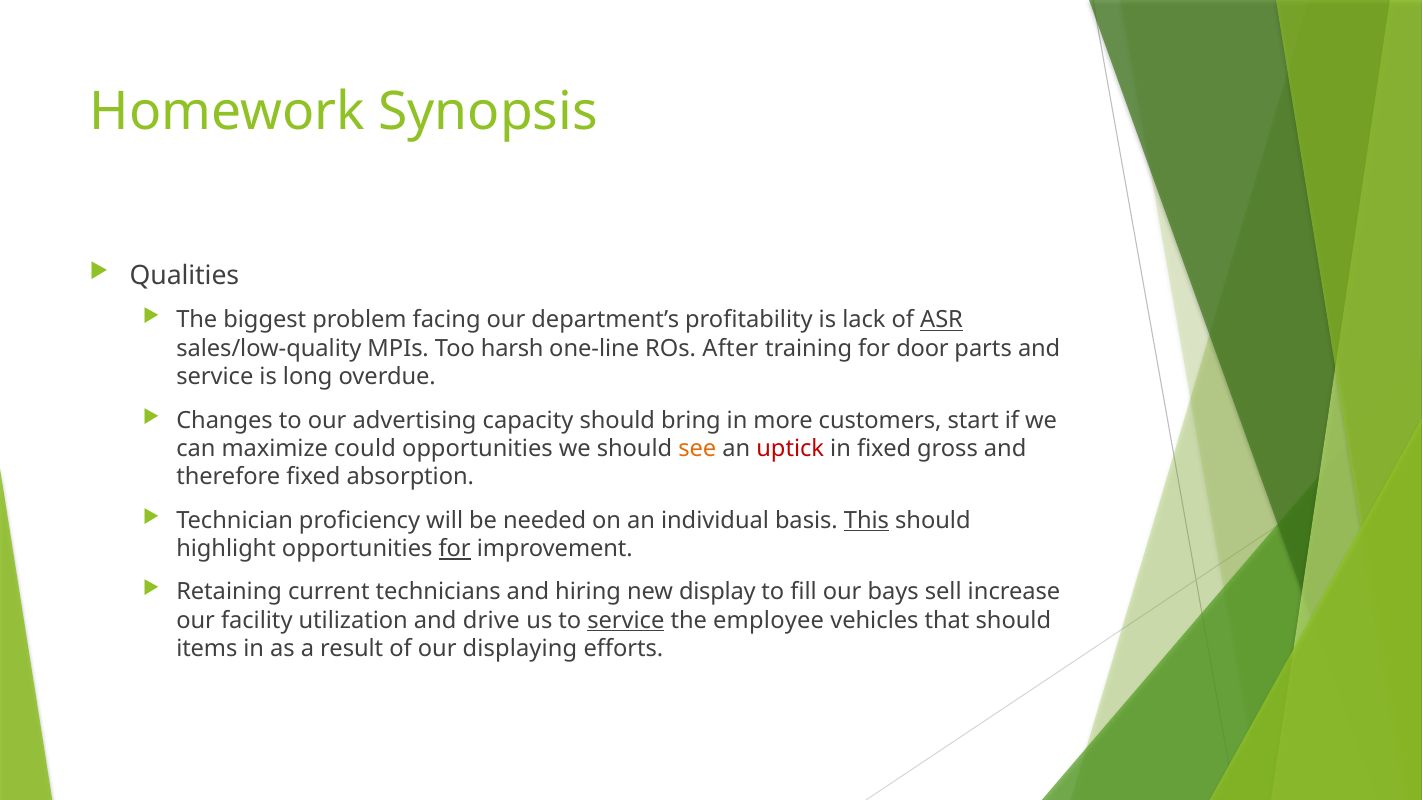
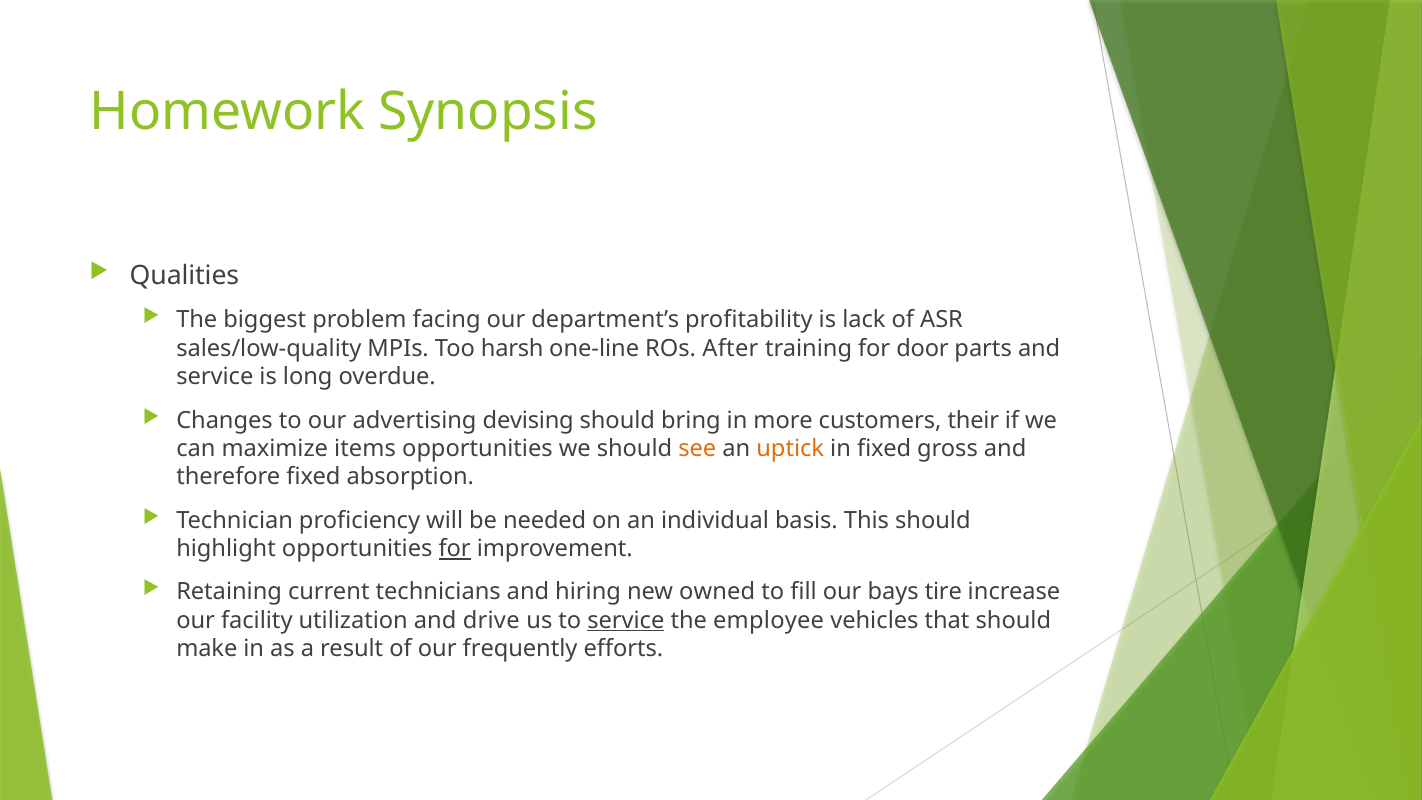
ASR underline: present -> none
capacity: capacity -> devising
start: start -> their
could: could -> items
uptick colour: red -> orange
This underline: present -> none
display: display -> owned
sell: sell -> tire
items: items -> make
displaying: displaying -> frequently
